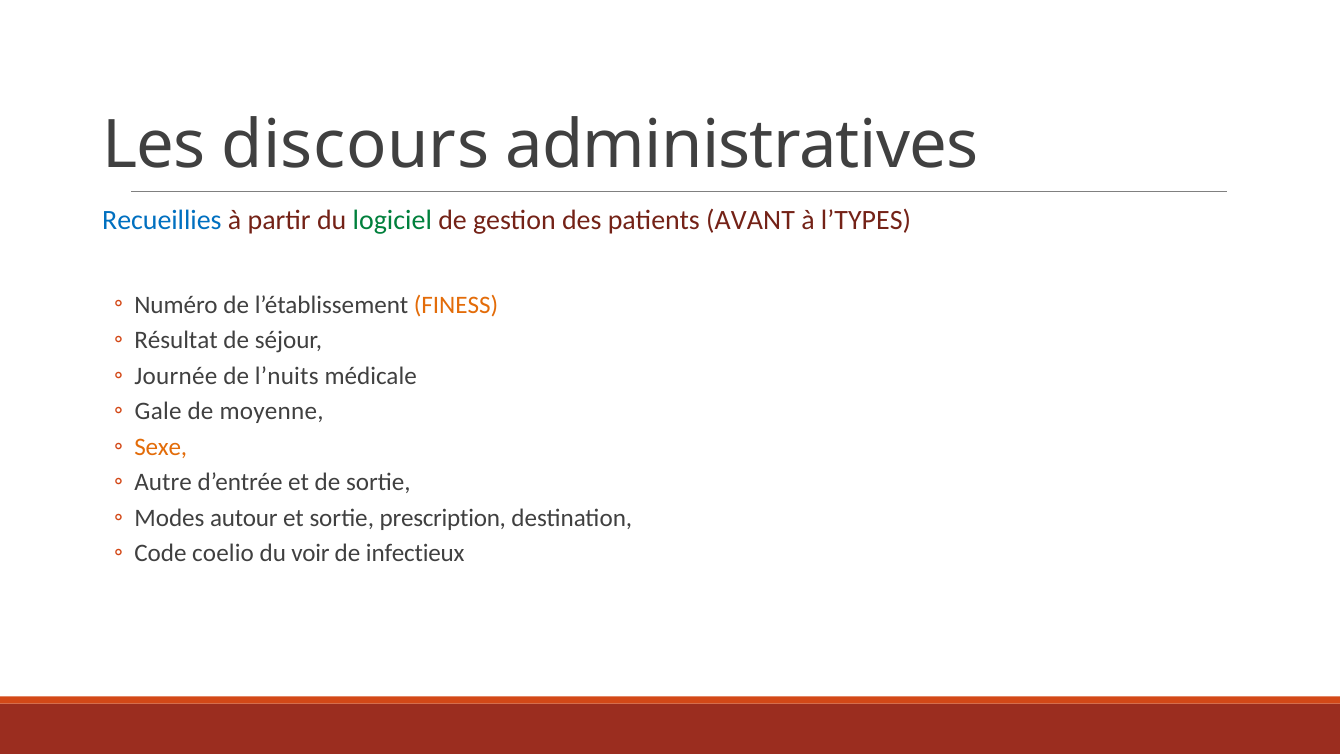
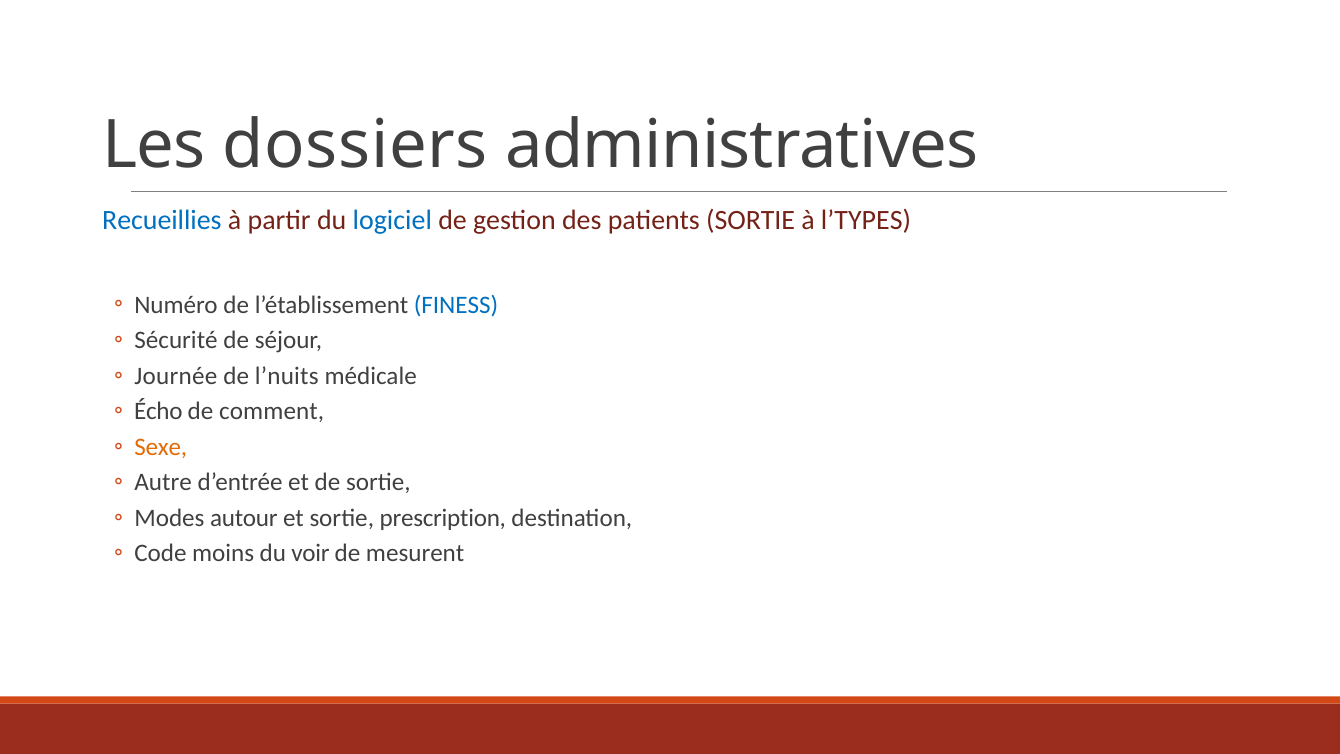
discours: discours -> dossiers
logiciel colour: green -> blue
patients AVANT: AVANT -> SORTIE
FINESS colour: orange -> blue
Résultat: Résultat -> Sécurité
Gale: Gale -> Écho
moyenne: moyenne -> comment
coelio: coelio -> moins
infectieux: infectieux -> mesurent
